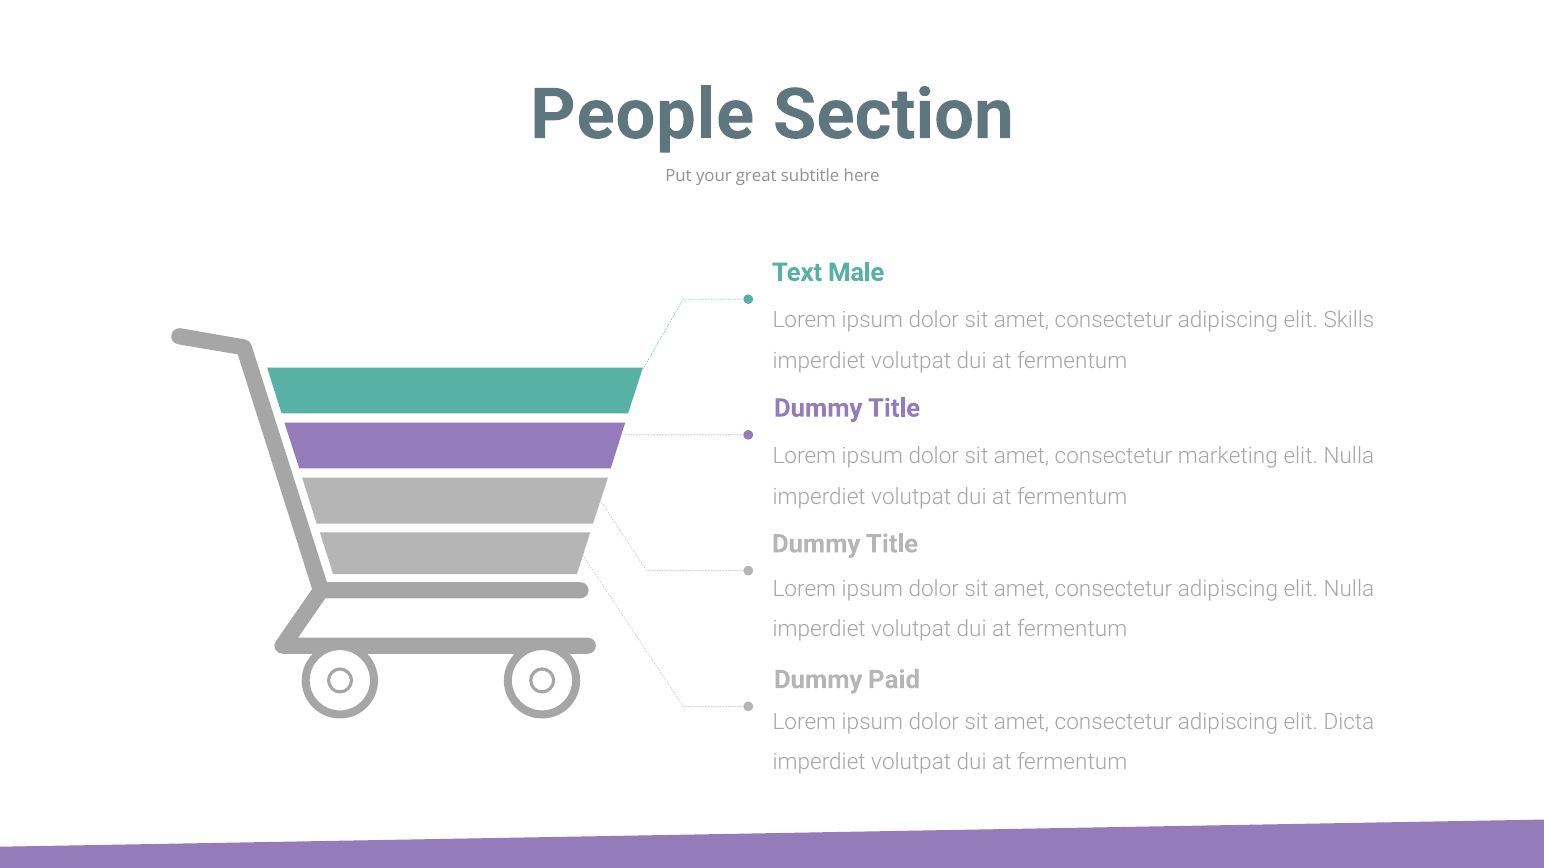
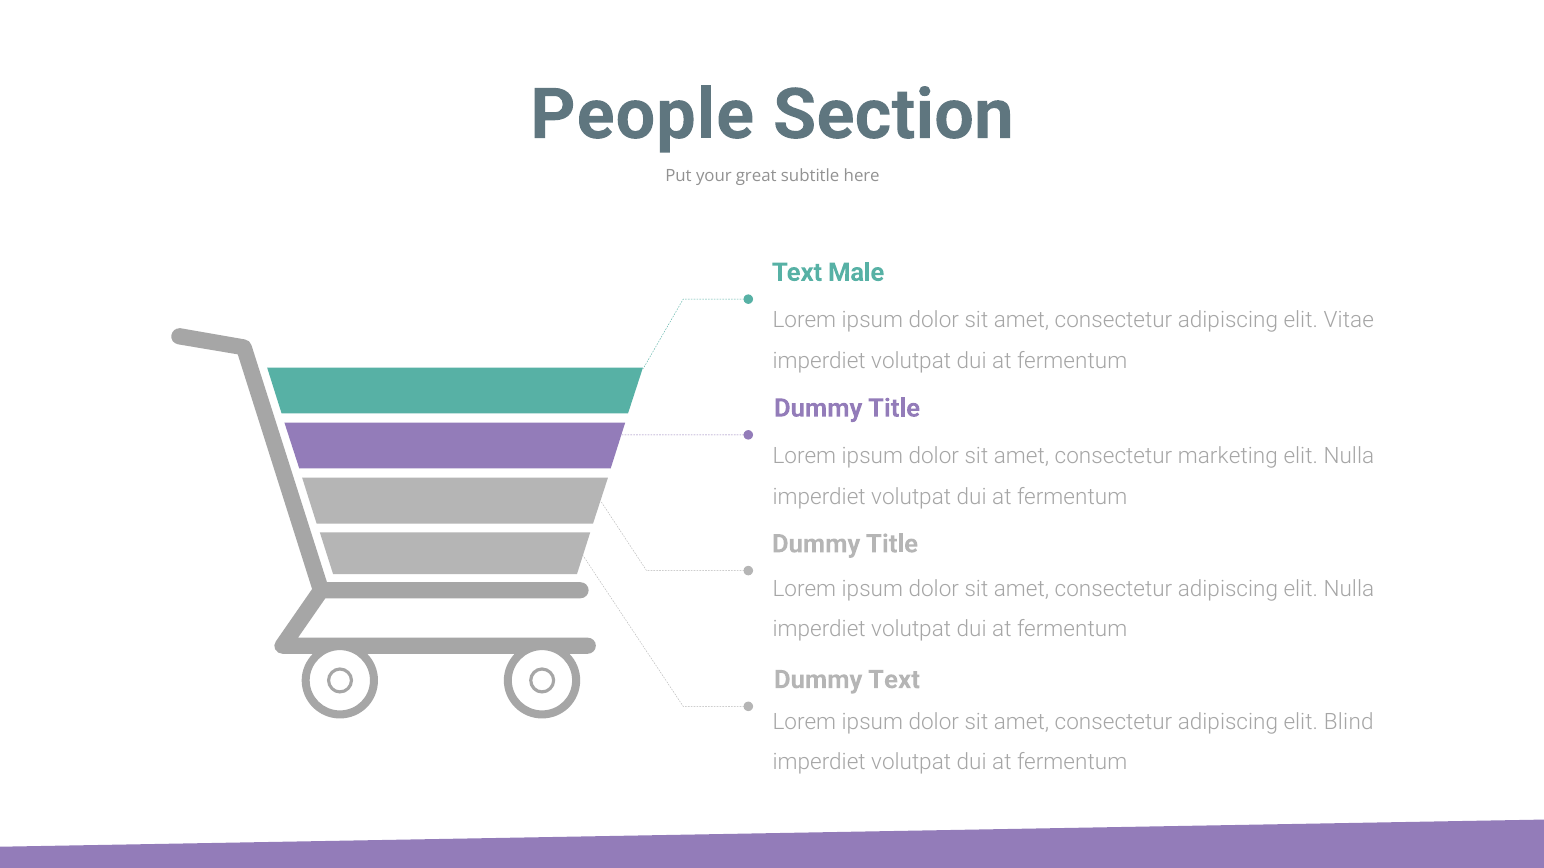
Skills: Skills -> Vitae
Dummy Paid: Paid -> Text
Dicta: Dicta -> Blind
